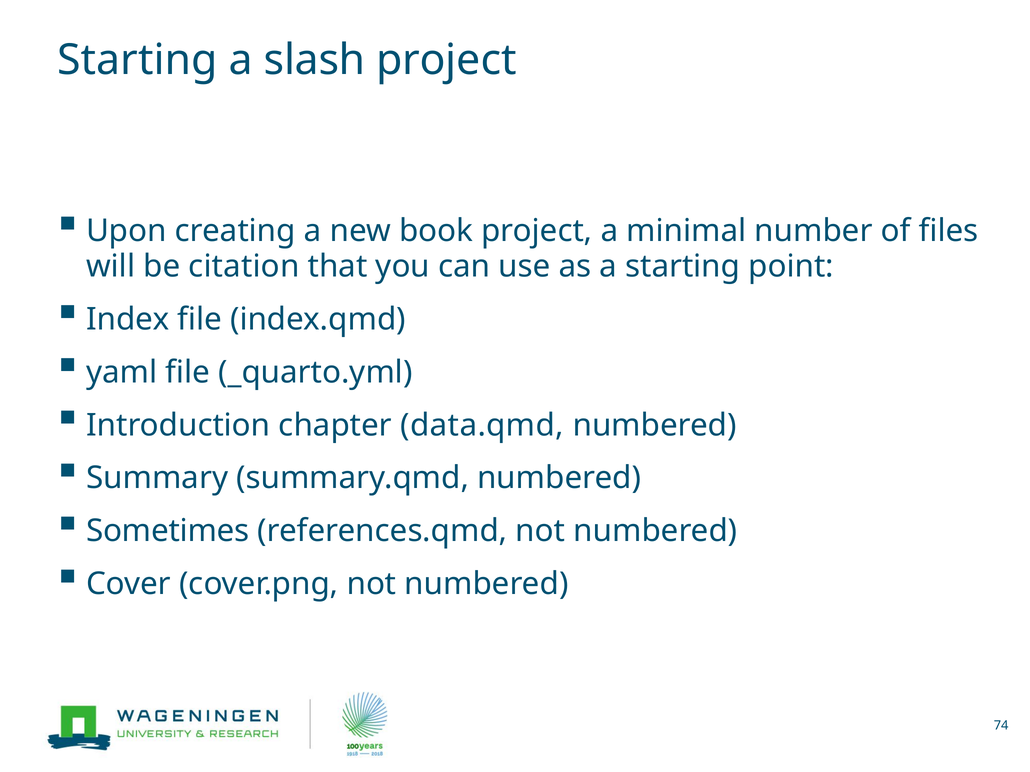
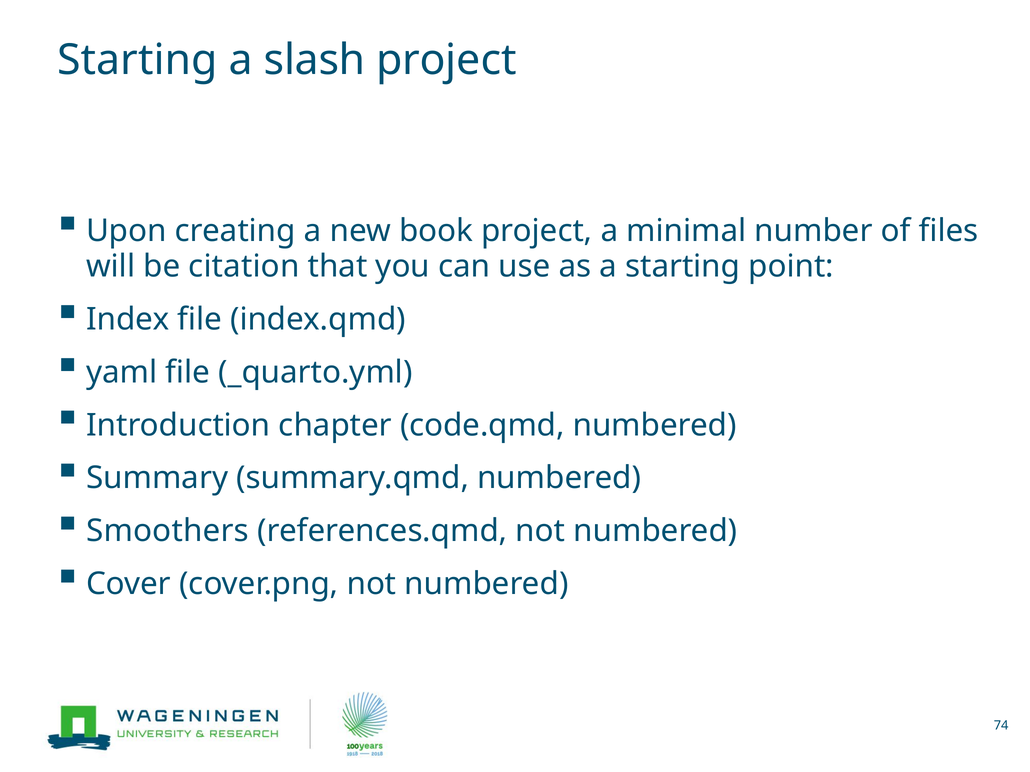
data.qmd: data.qmd -> code.qmd
Sometimes: Sometimes -> Smoothers
